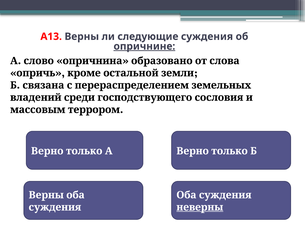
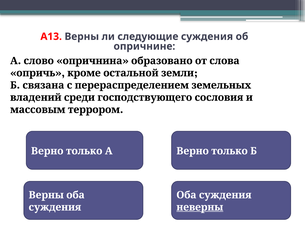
опричнине underline: present -> none
